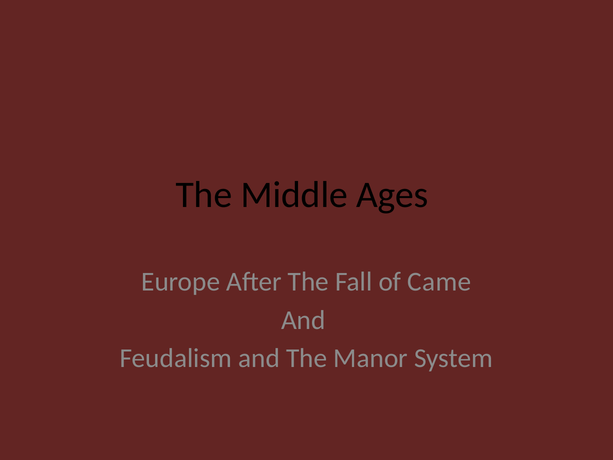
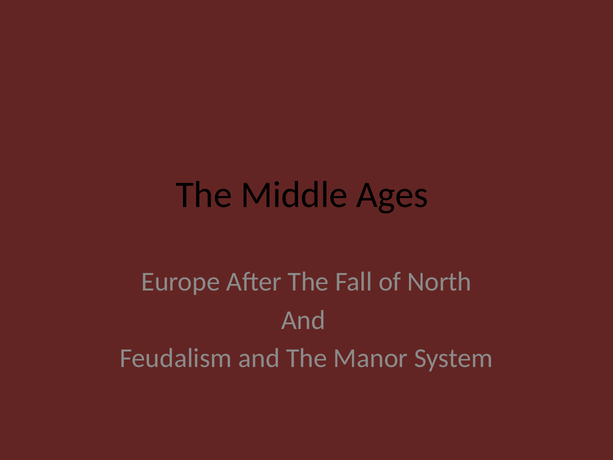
Came: Came -> North
